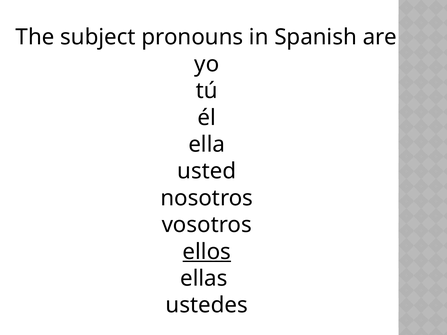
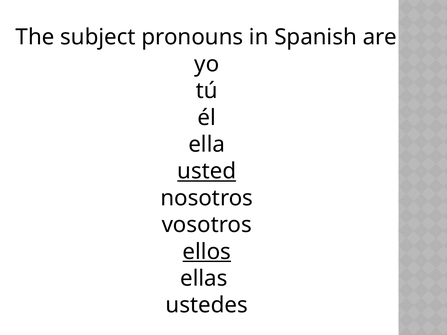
usted underline: none -> present
